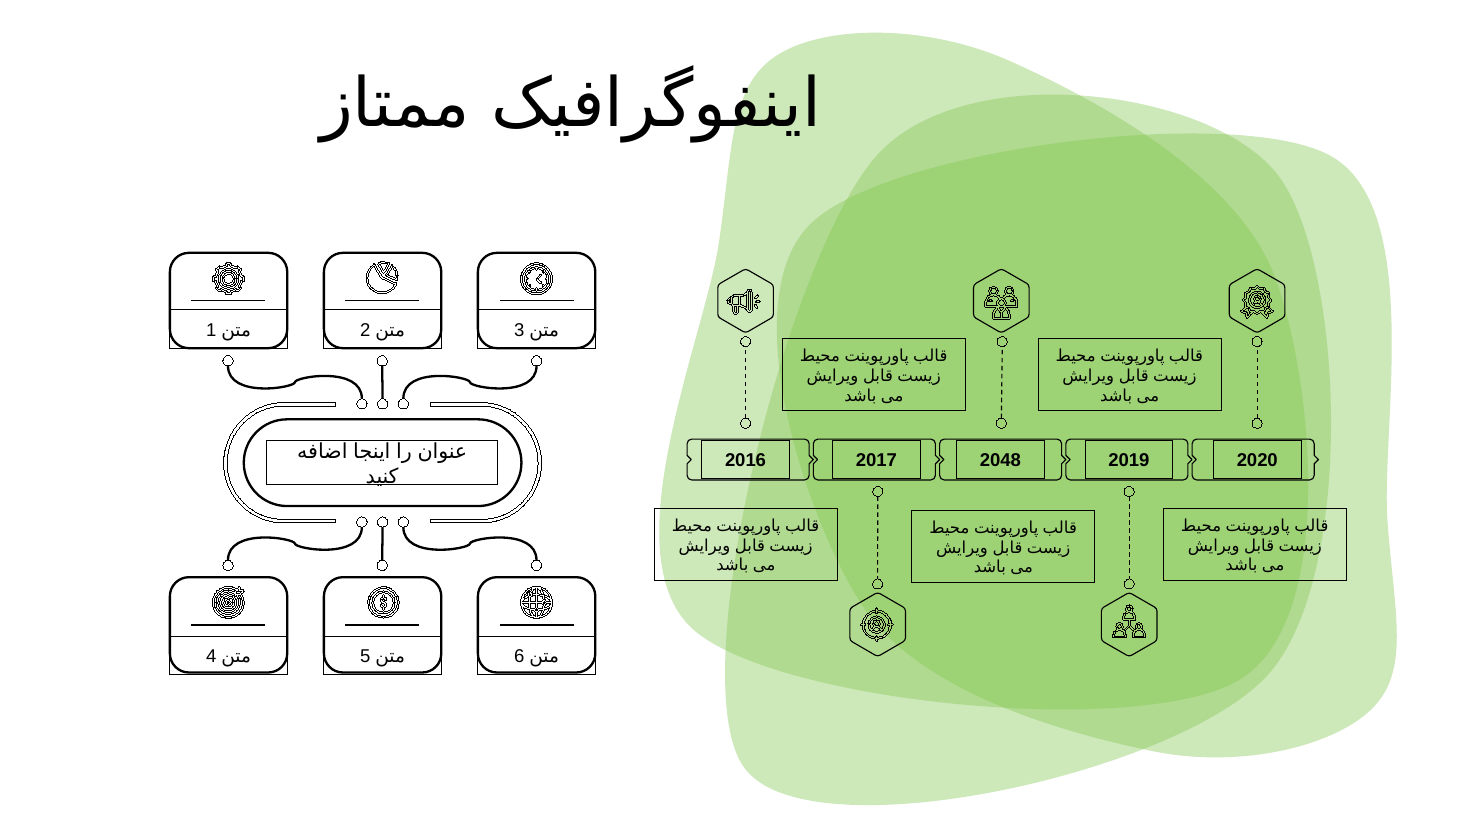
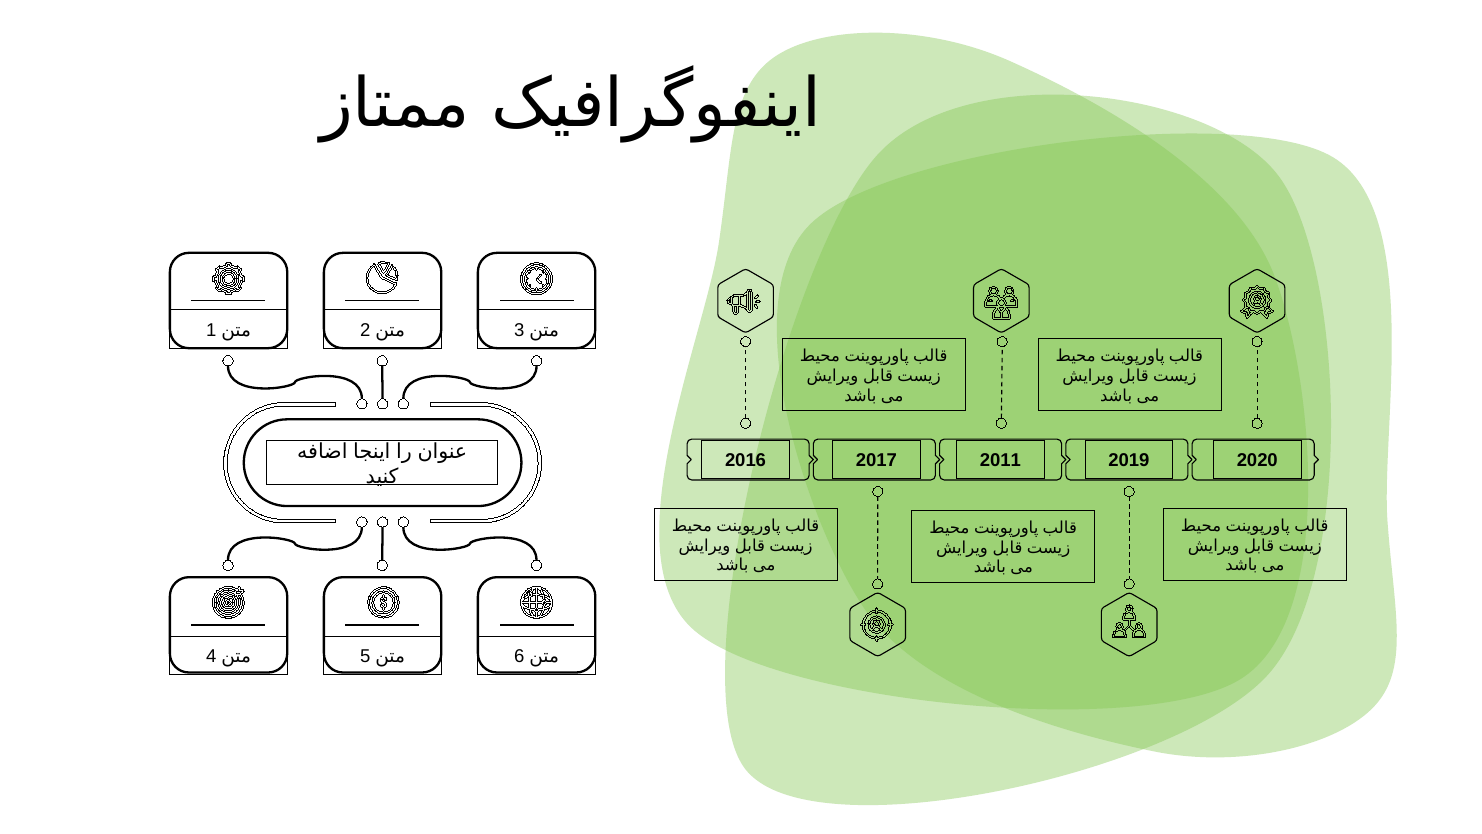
2048: 2048 -> 2011
